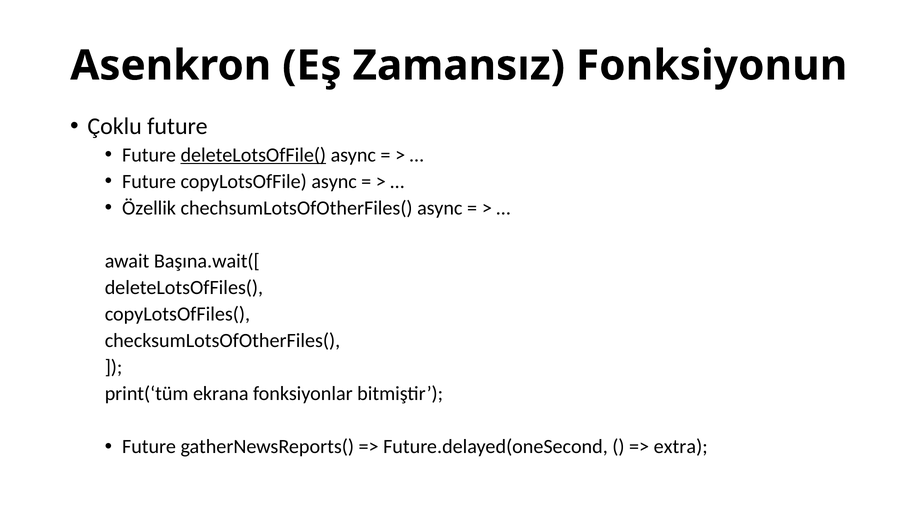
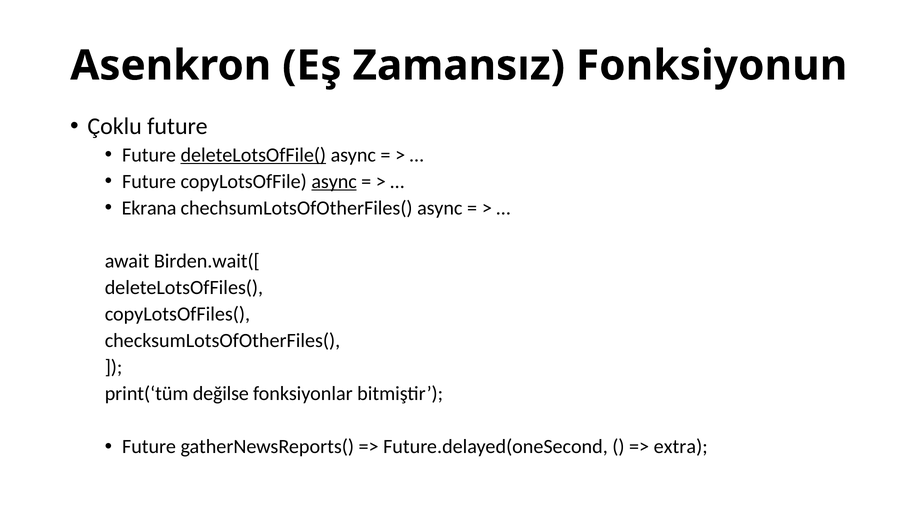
async at (334, 181) underline: none -> present
Özellik: Özellik -> Ekrana
Başına.wait([: Başına.wait([ -> Birden.wait([
ekrana: ekrana -> değilse
